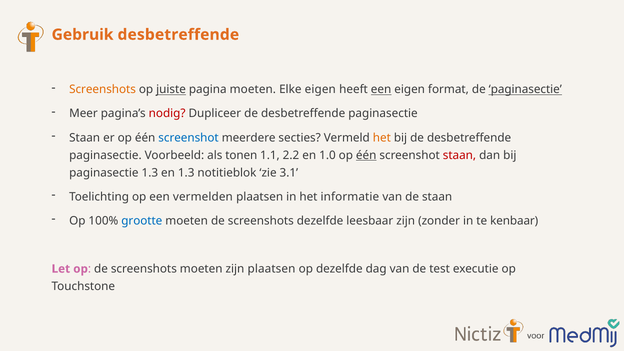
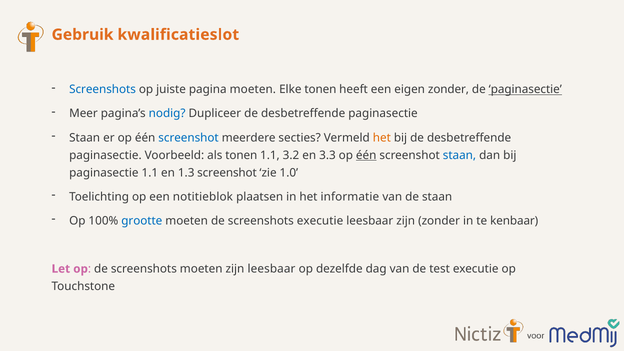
Gebruik desbetreffende: desbetreffende -> kwalificatieslot
Screenshots at (103, 90) colour: orange -> blue
juiste underline: present -> none
Elke eigen: eigen -> tonen
een at (381, 90) underline: present -> none
eigen format: format -> zonder
nodig colour: red -> blue
2.2: 2.2 -> 3.2
1.0: 1.0 -> 3.3
staan at (459, 155) colour: red -> blue
paginasectie 1.3: 1.3 -> 1.1
1.3 notitieblok: notitieblok -> screenshot
3.1: 3.1 -> 1.0
vermelden: vermelden -> notitieblok
screenshots dezelfde: dezelfde -> executie
zijn plaatsen: plaatsen -> leesbaar
